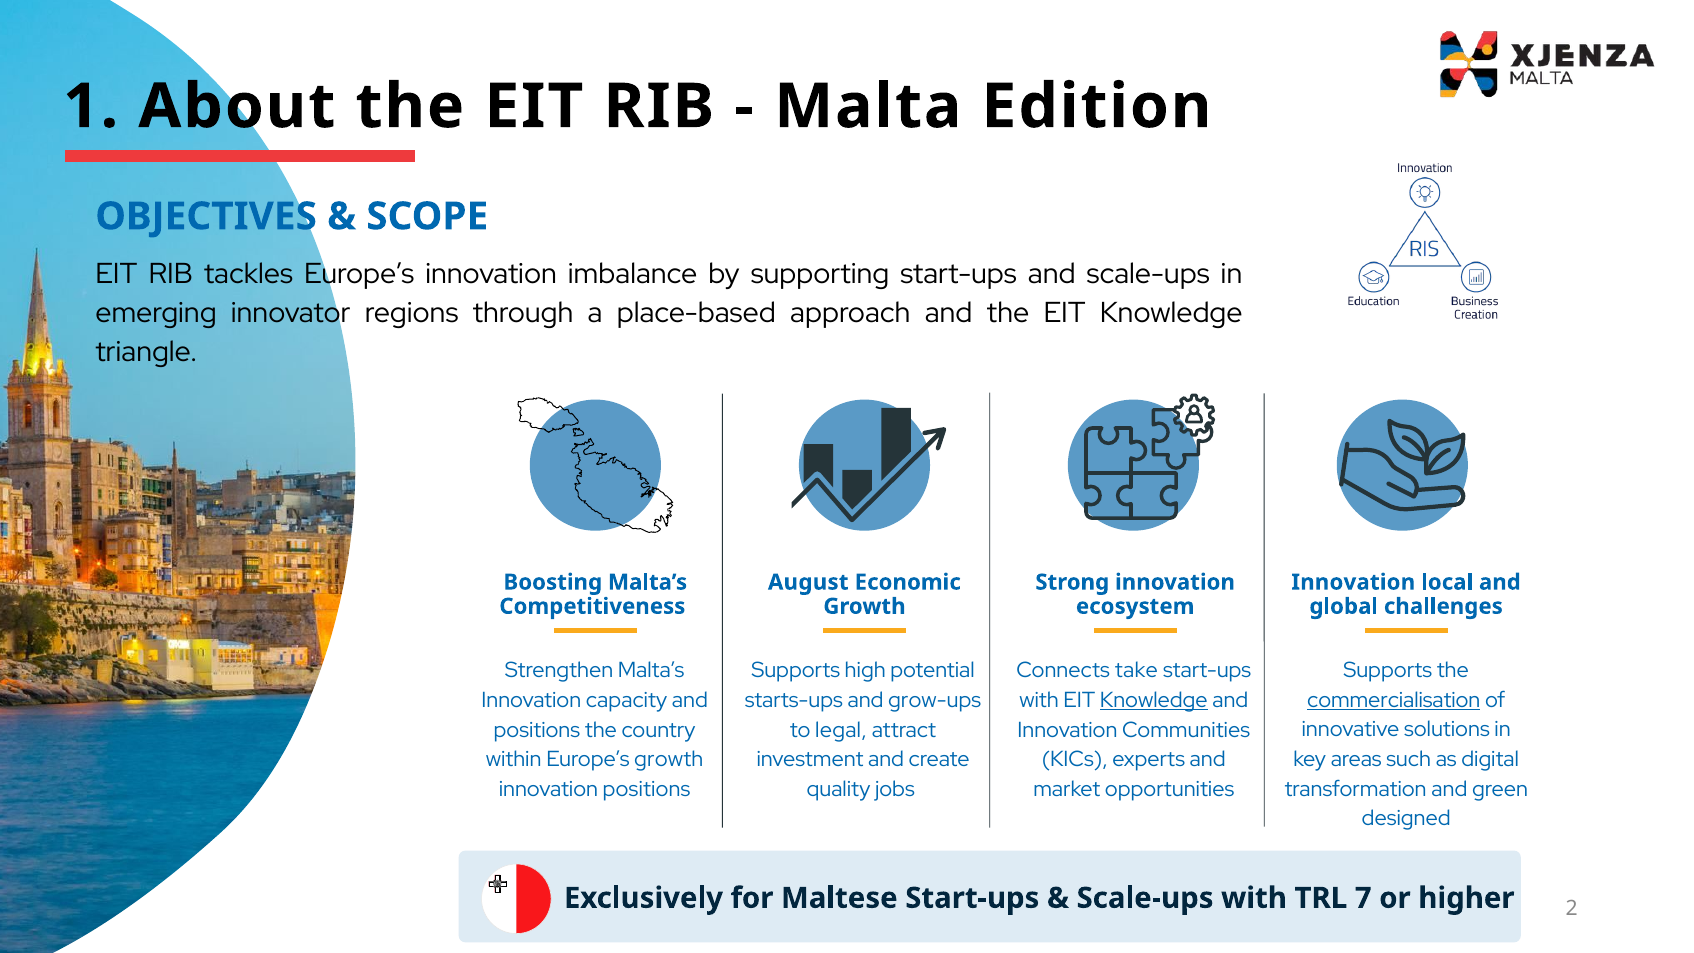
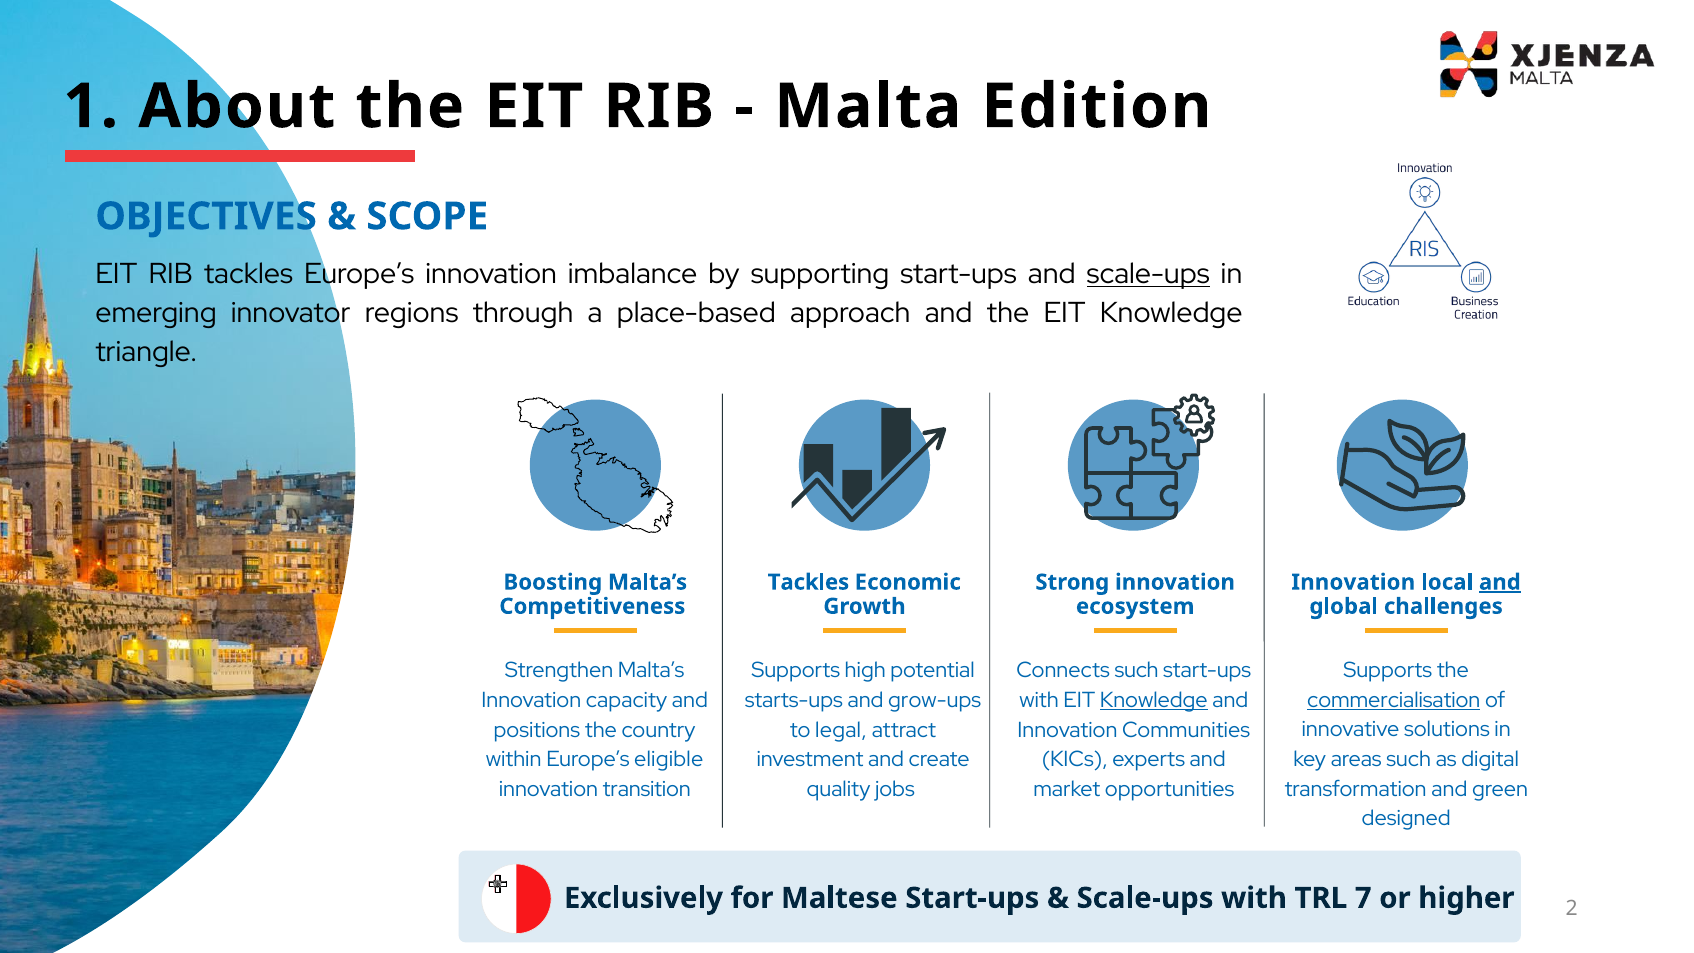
scale-ups at (1148, 274) underline: none -> present
August at (808, 582): August -> Tackles
and at (1500, 582) underline: none -> present
Connects take: take -> such
Europe’s growth: growth -> eligible
innovation positions: positions -> transition
